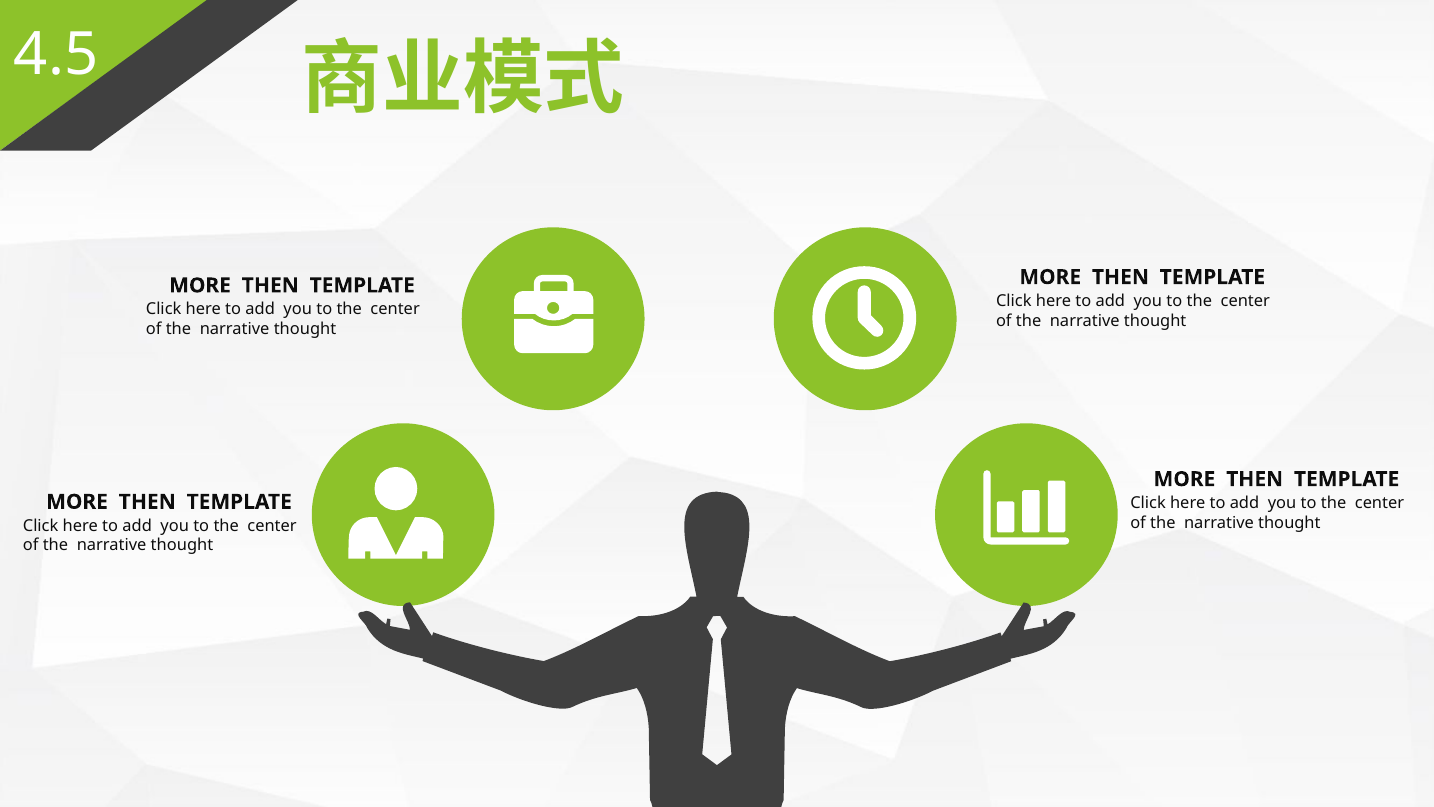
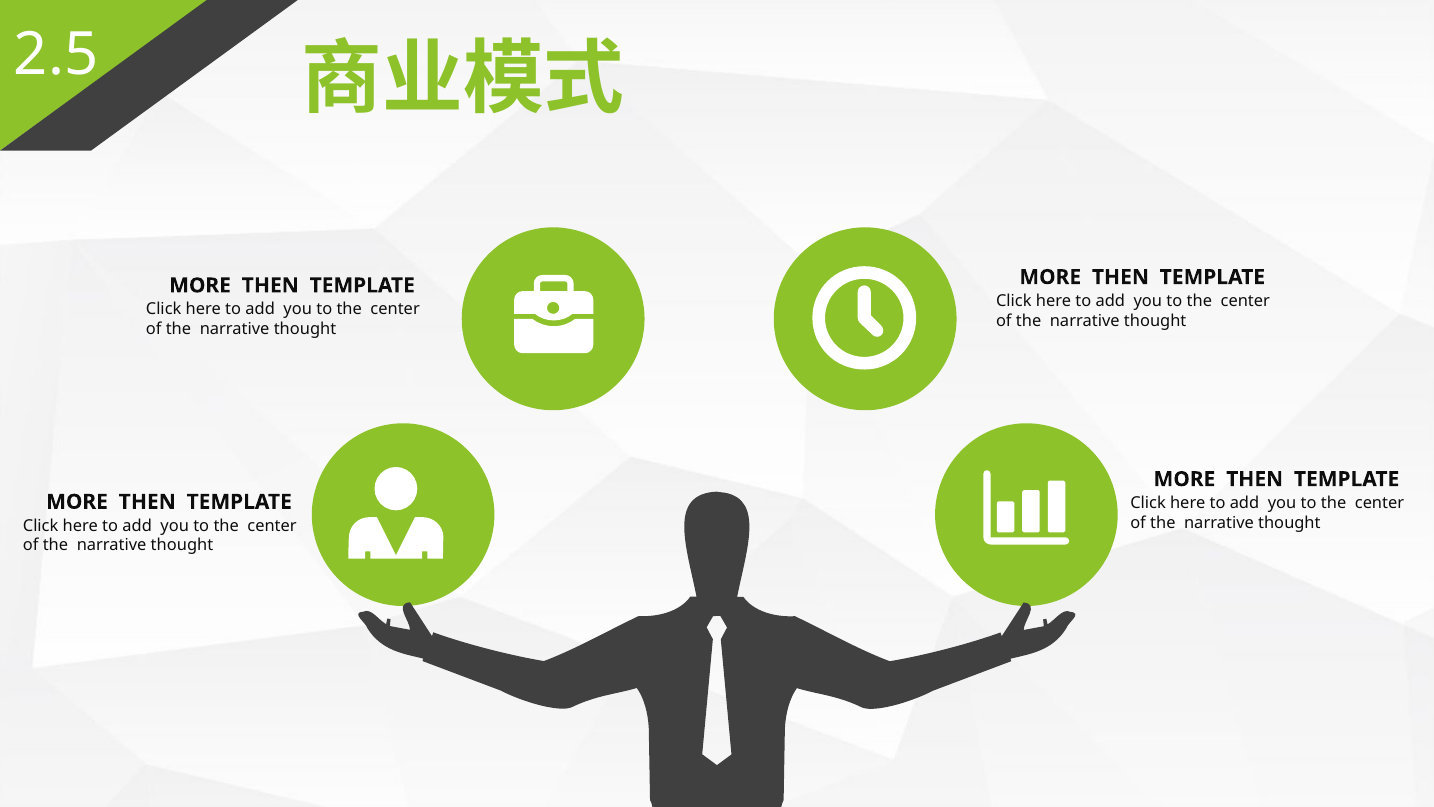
4.5: 4.5 -> 2.5
